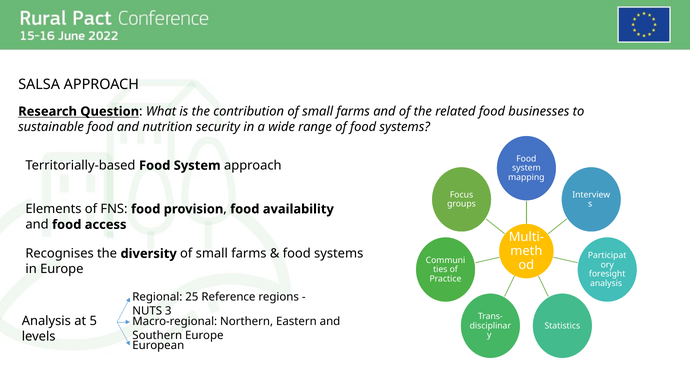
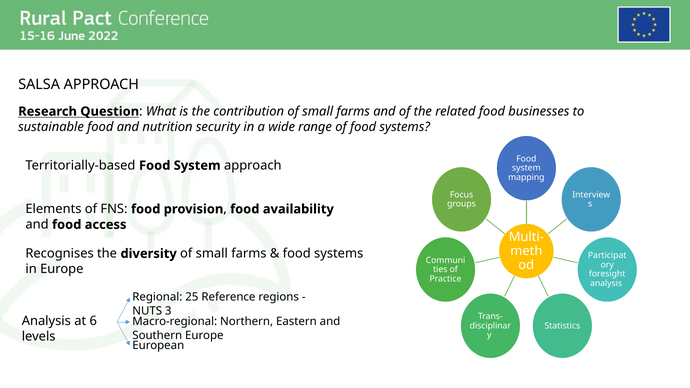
5: 5 -> 6
